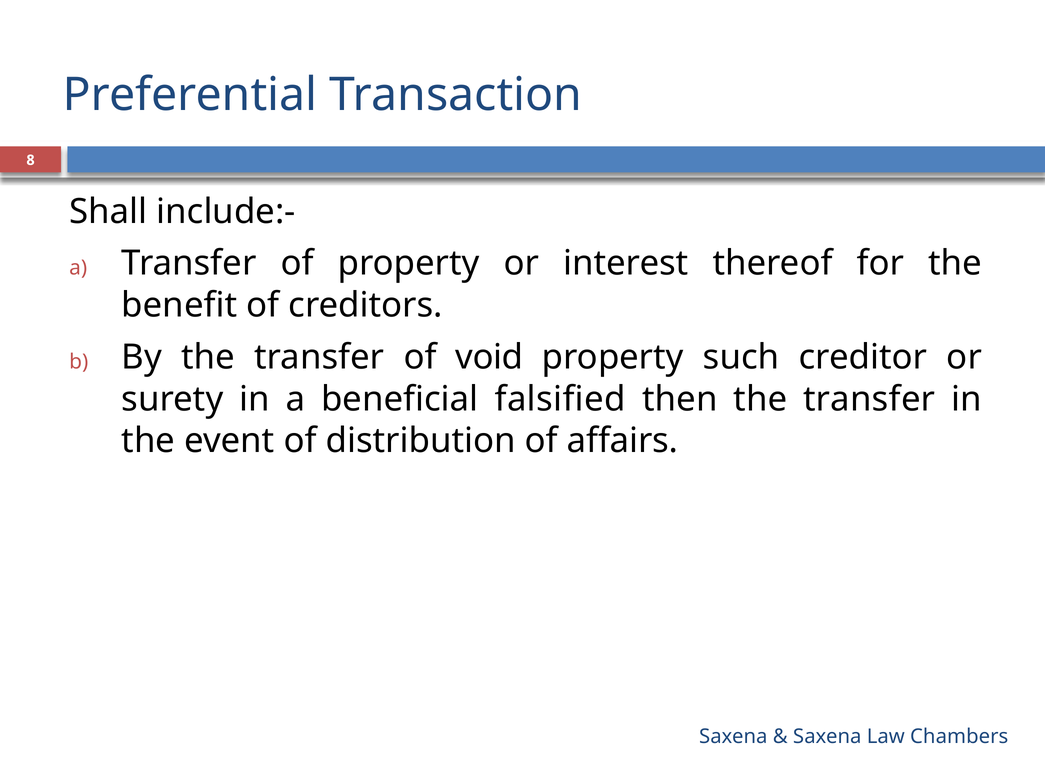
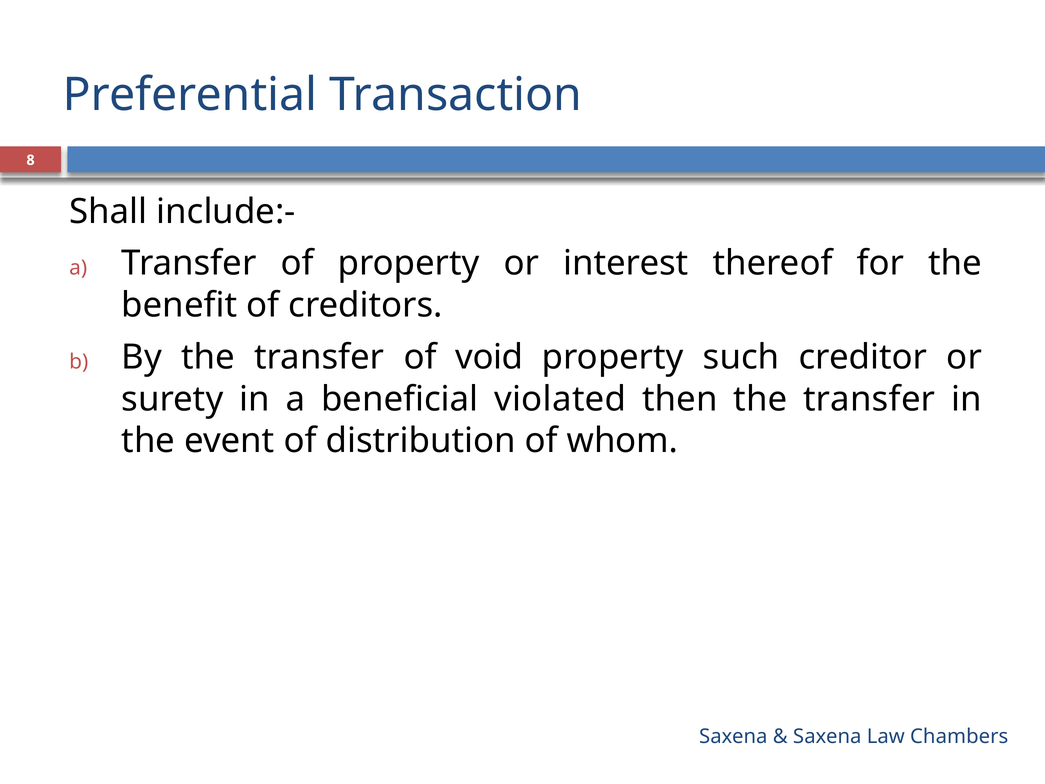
falsified: falsified -> violated
affairs: affairs -> whom
